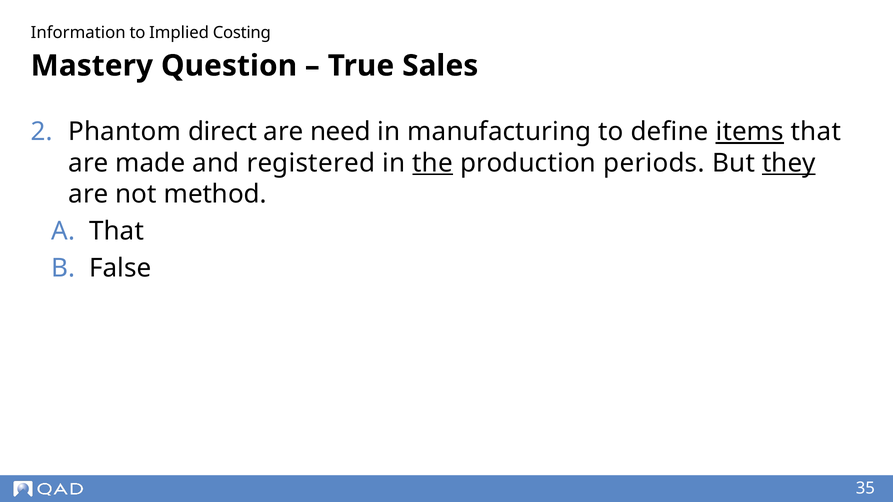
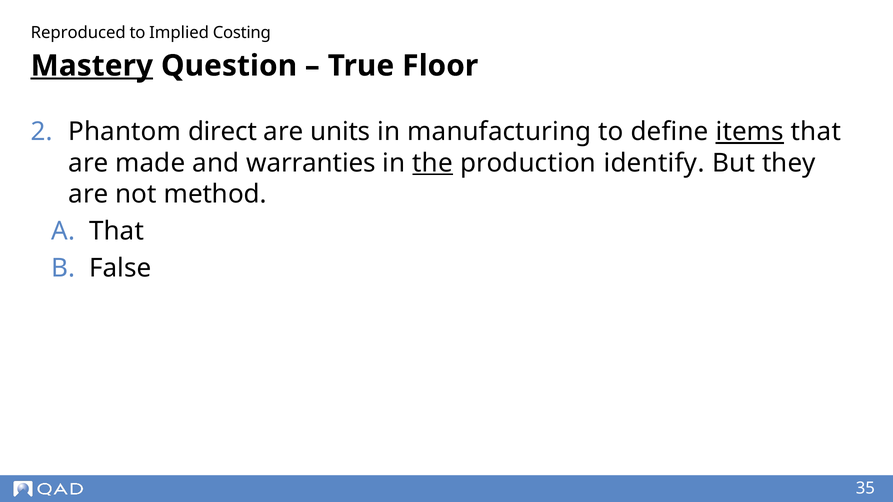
Information: Information -> Reproduced
Mastery underline: none -> present
Sales: Sales -> Floor
need: need -> units
registered: registered -> warranties
periods: periods -> identify
they underline: present -> none
